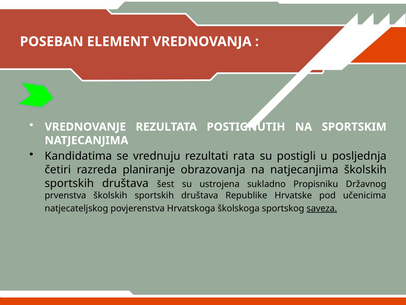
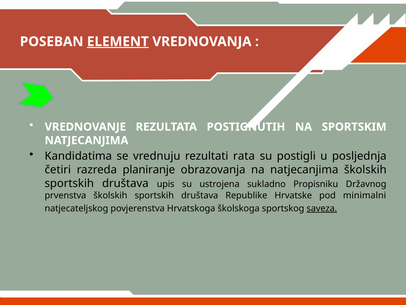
ELEMENT underline: none -> present
šest: šest -> upis
učenicima: učenicima -> minimalni
